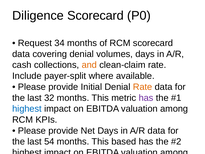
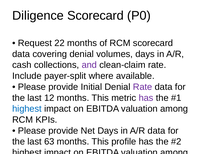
34: 34 -> 22
and colour: orange -> purple
Rate at (143, 87) colour: orange -> purple
32: 32 -> 12
54: 54 -> 63
based: based -> profile
